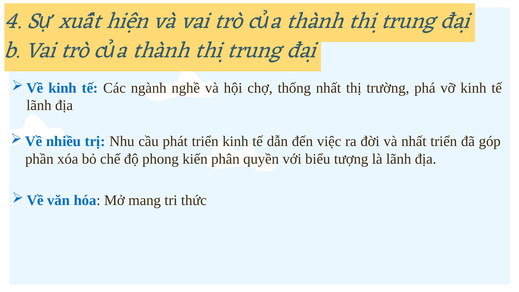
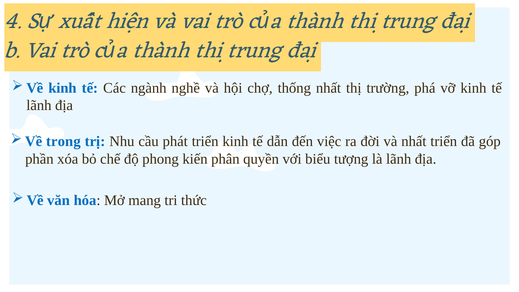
nhiều: nhiều -> trong
